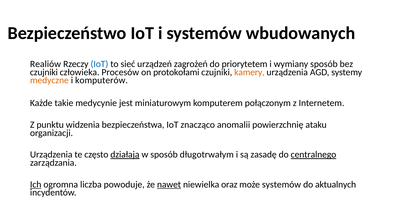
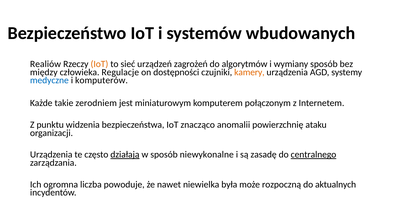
IoT at (99, 64) colour: blue -> orange
priorytetem: priorytetem -> algorytmów
czujniki at (44, 72): czujniki -> między
Procesów: Procesów -> Regulacje
protokołami: protokołami -> dostępności
medyczne colour: orange -> blue
medycynie: medycynie -> zerodniem
długotrwałym: długotrwałym -> niewykonalne
Ich underline: present -> none
nawet underline: present -> none
oraz: oraz -> była
może systemów: systemów -> rozpoczną
